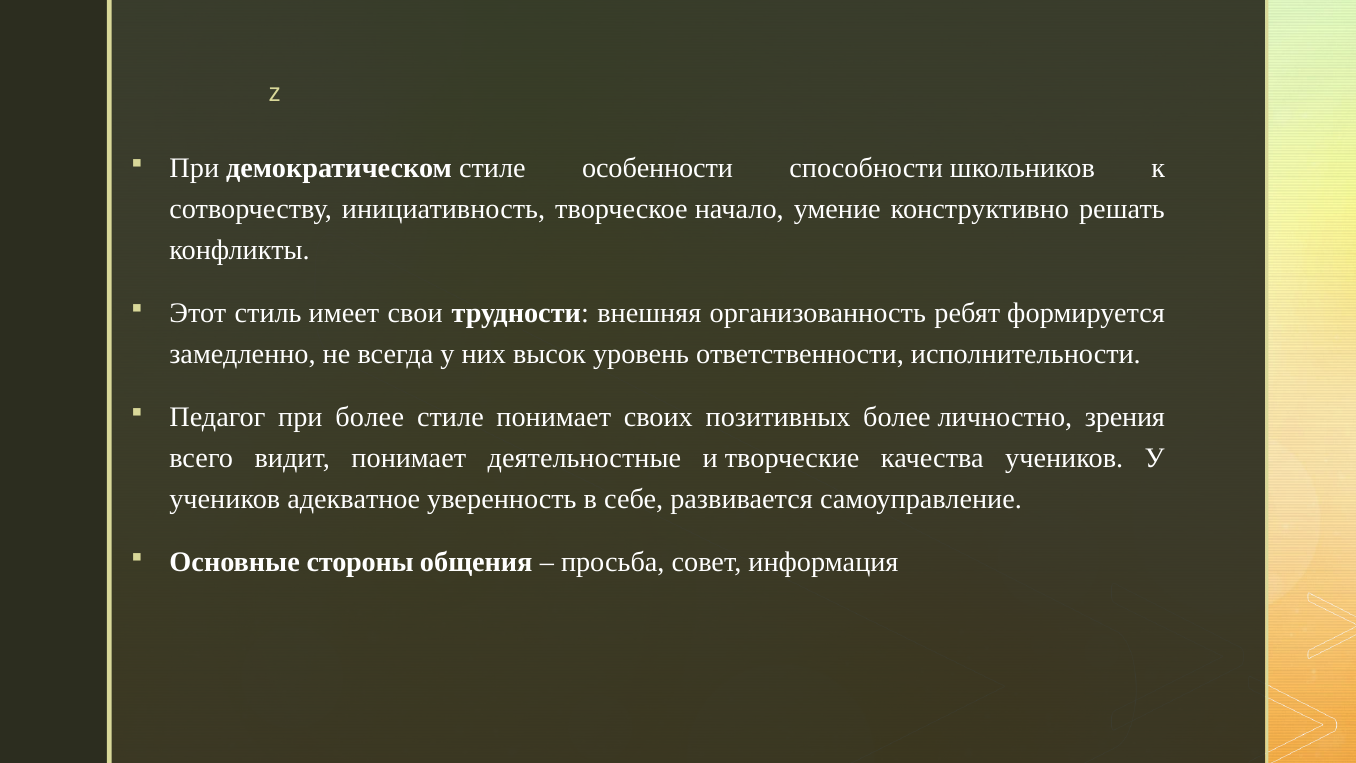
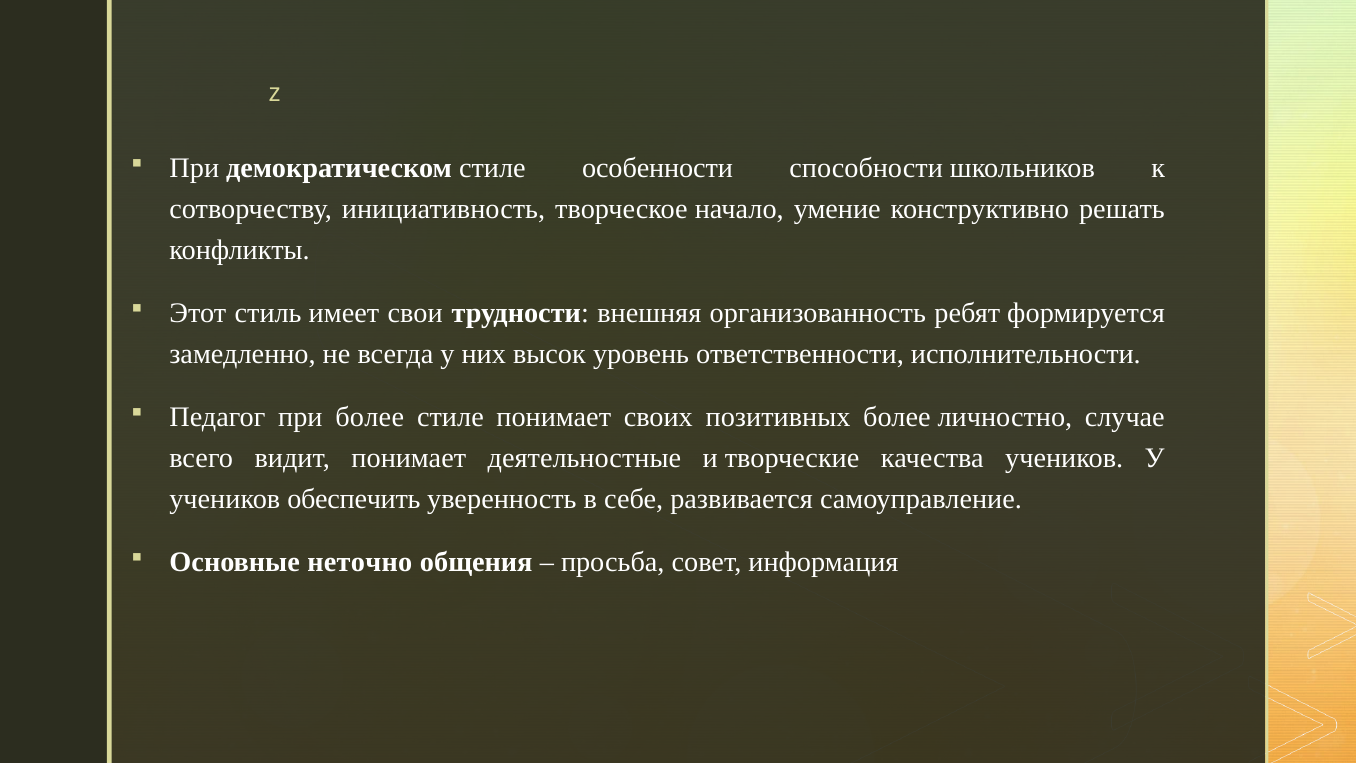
зрения: зрения -> случае
адекватное: адекватное -> обеспечить
стороны: стороны -> неточно
